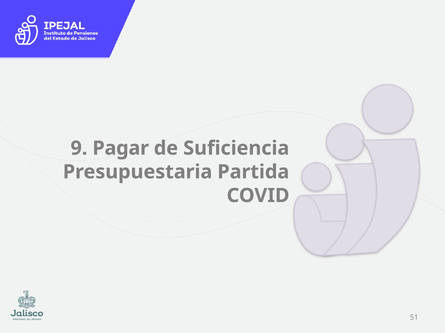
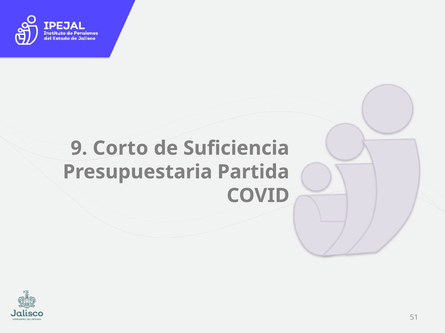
Pagar: Pagar -> Corto
